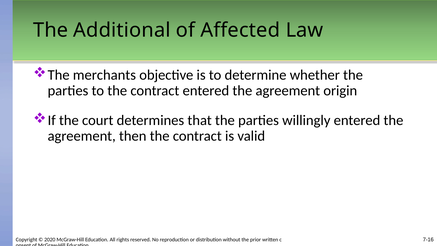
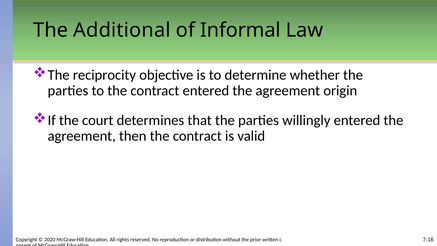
Affected: Affected -> Informal
merchants: merchants -> reciprocity
